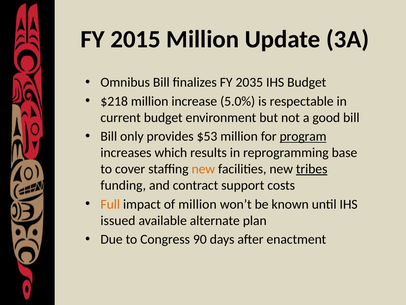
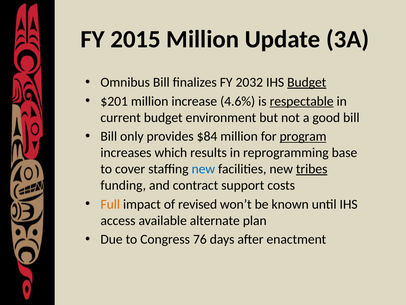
2035: 2035 -> 2032
Budget at (307, 82) underline: none -> present
$218: $218 -> $201
5.0%: 5.0% -> 4.6%
respectable underline: none -> present
$53: $53 -> $84
new at (203, 169) colour: orange -> blue
of million: million -> revised
issued: issued -> access
90: 90 -> 76
